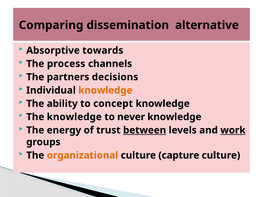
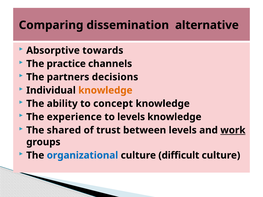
process: process -> practice
The knowledge: knowledge -> experience
to never: never -> levels
energy: energy -> shared
between underline: present -> none
organizational colour: orange -> blue
capture: capture -> difficult
